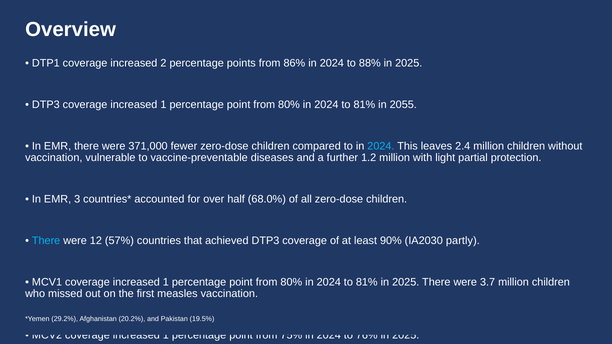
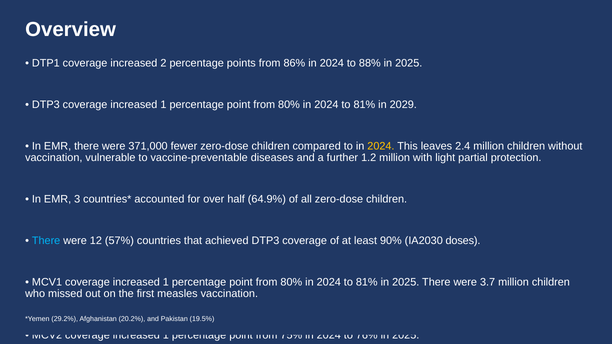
2055: 2055 -> 2029
2024 at (381, 146) colour: light blue -> yellow
68.0%: 68.0% -> 64.9%
partly: partly -> doses
